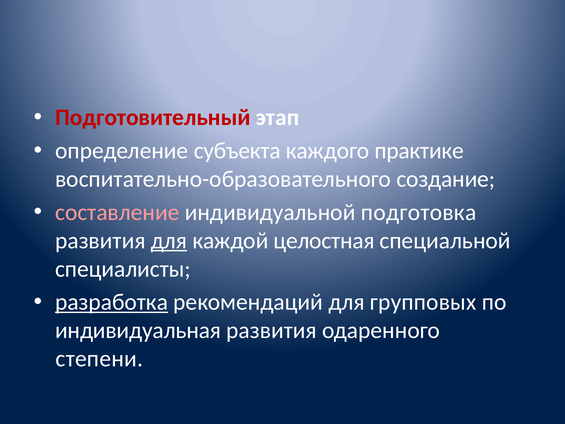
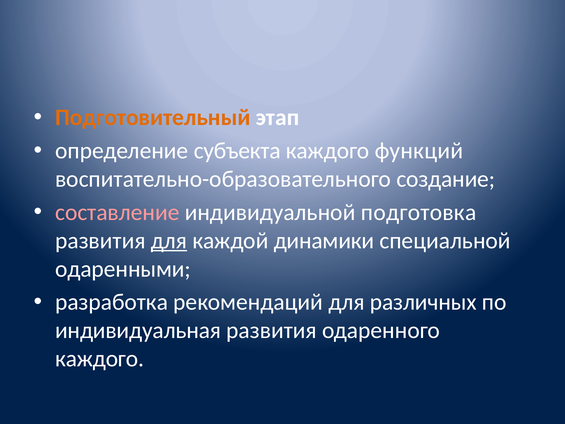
Подготовительный colour: red -> orange
практике: практике -> функций
целостная: целостная -> динамики
специалисты: специалисты -> одаренными
разработка underline: present -> none
групповых: групповых -> различных
степени at (99, 359): степени -> каждого
